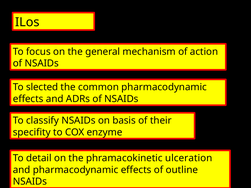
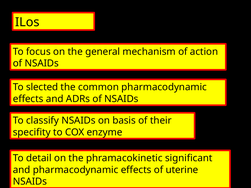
ulceration: ulceration -> significant
outline: outline -> uterine
